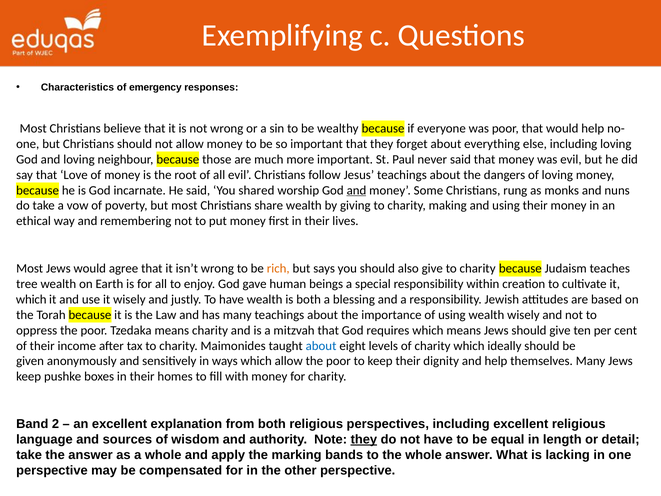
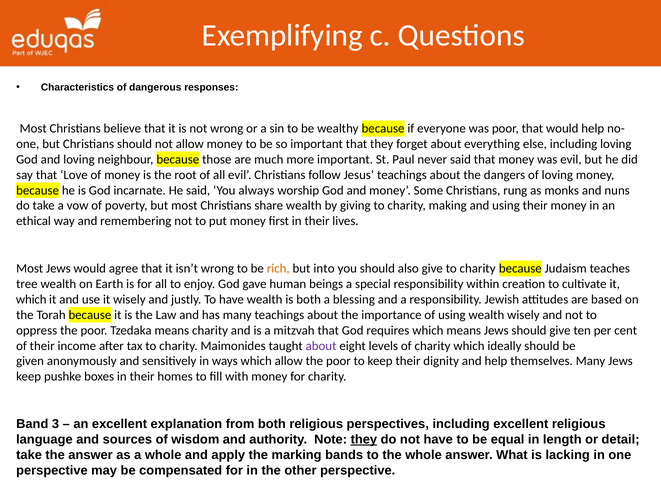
emergency: emergency -> dangerous
shared: shared -> always
and at (356, 190) underline: present -> none
says: says -> into
about at (321, 346) colour: blue -> purple
2: 2 -> 3
